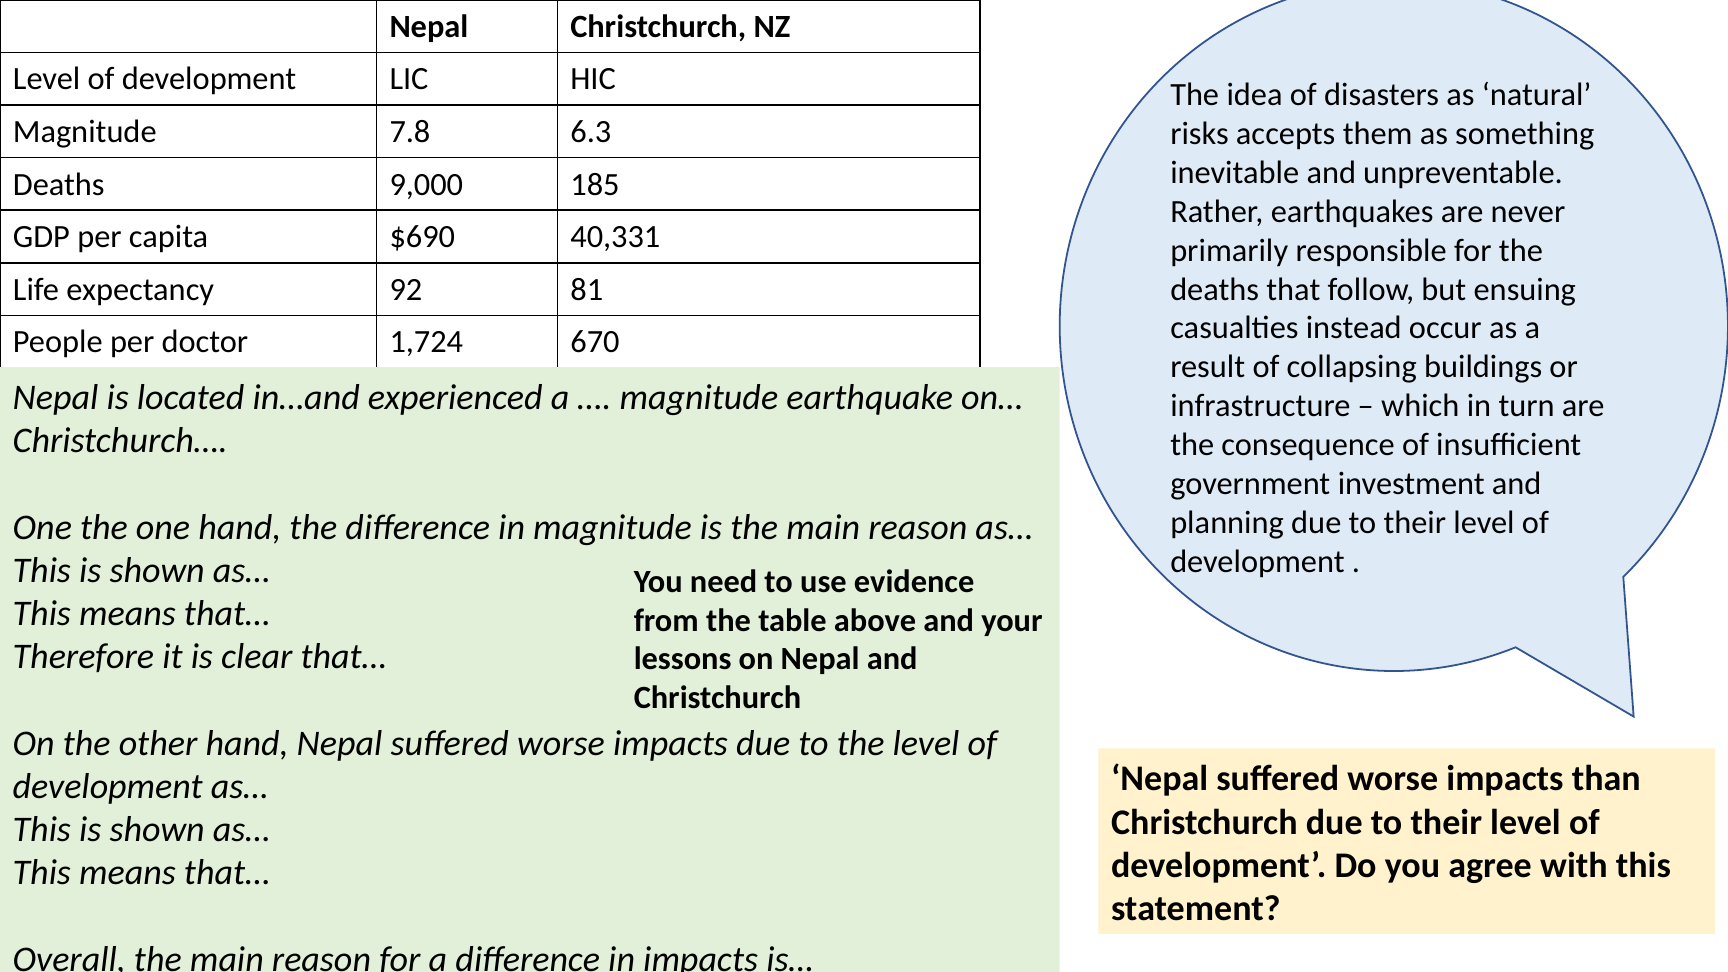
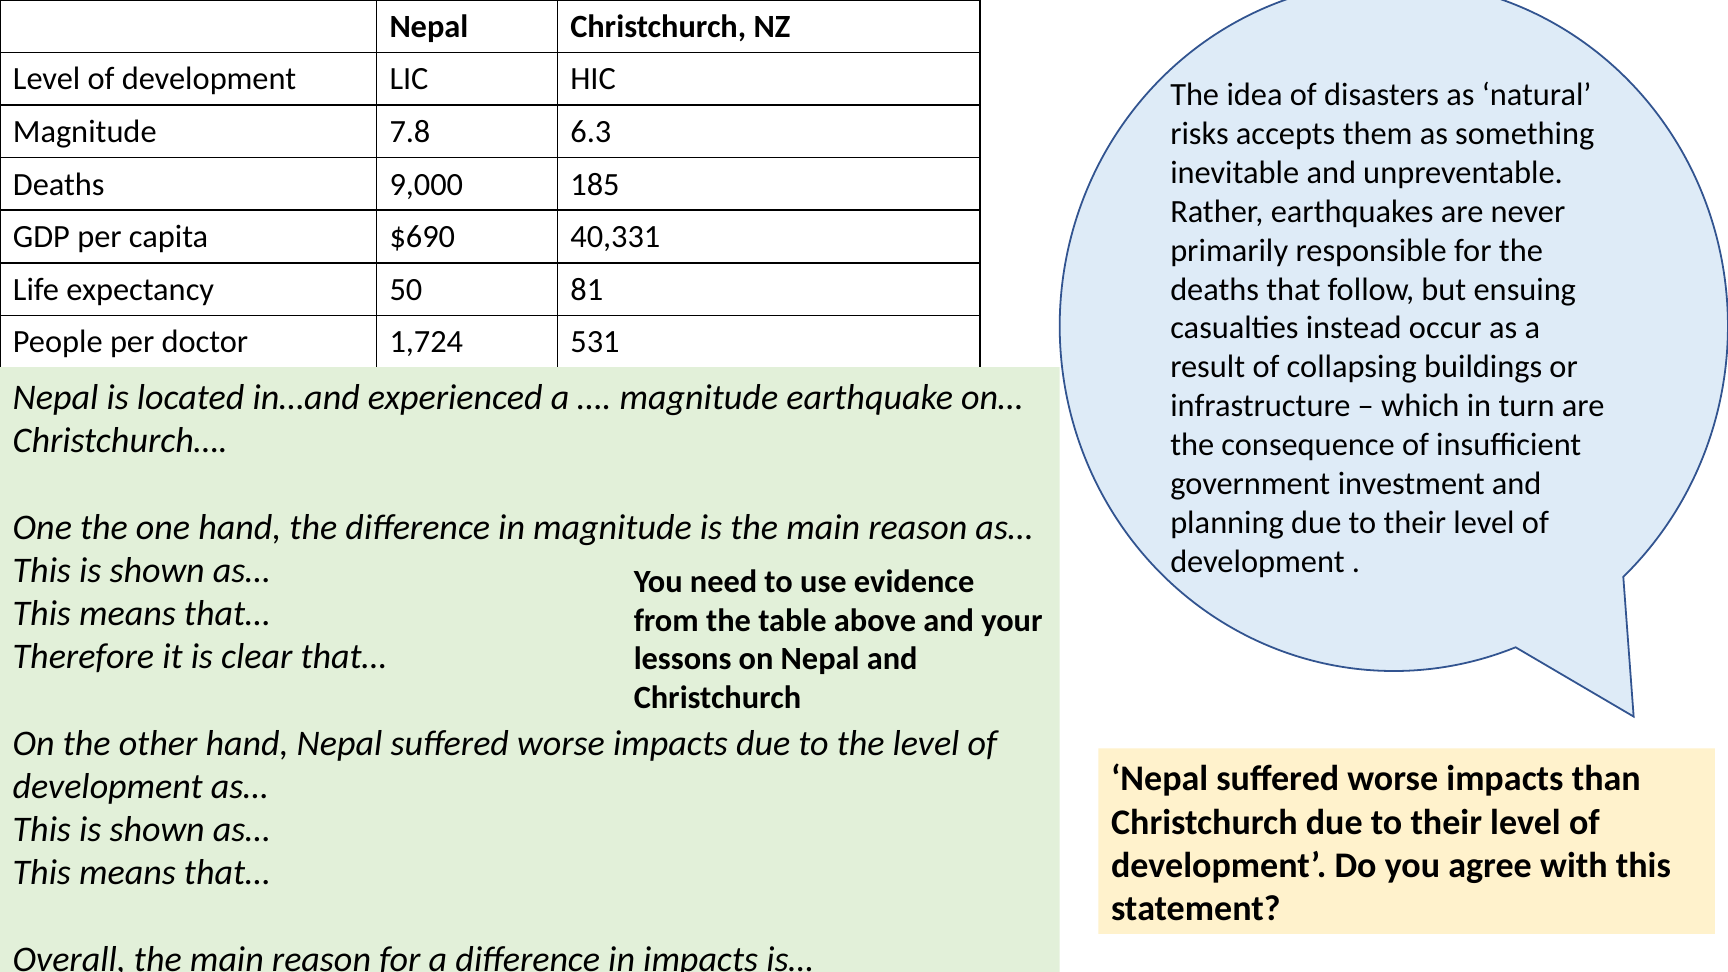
92: 92 -> 50
670: 670 -> 531
